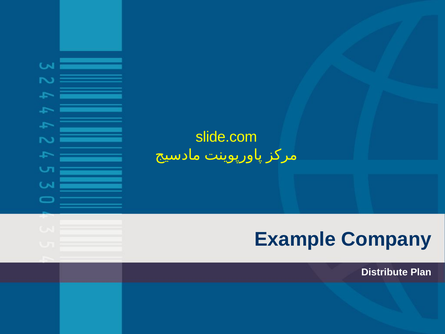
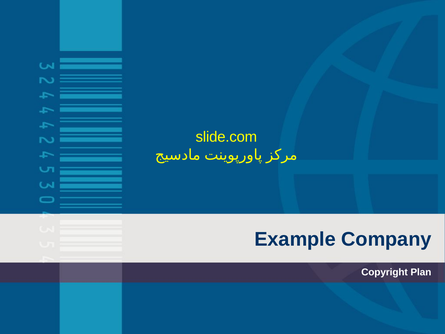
Distribute: Distribute -> Copyright
